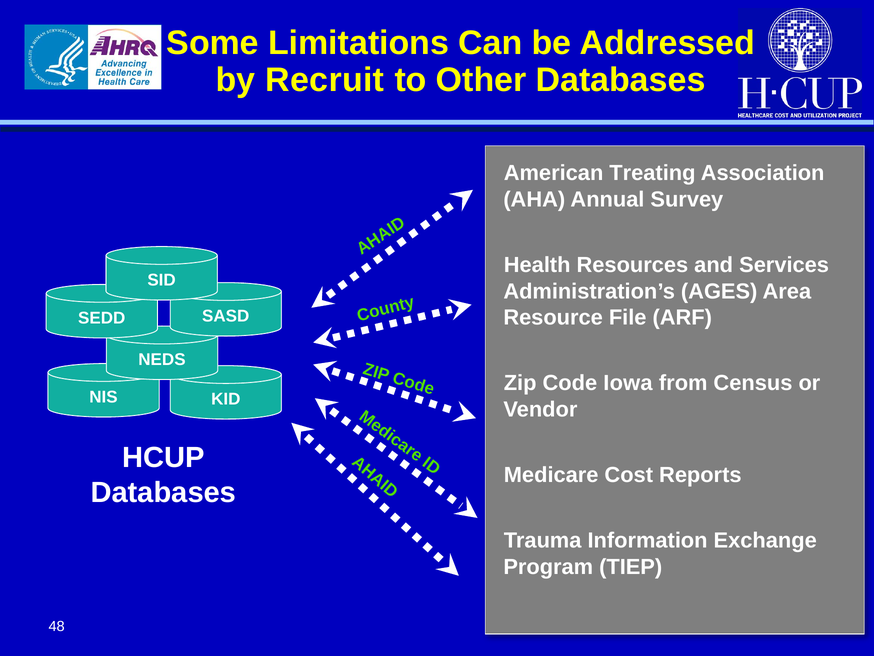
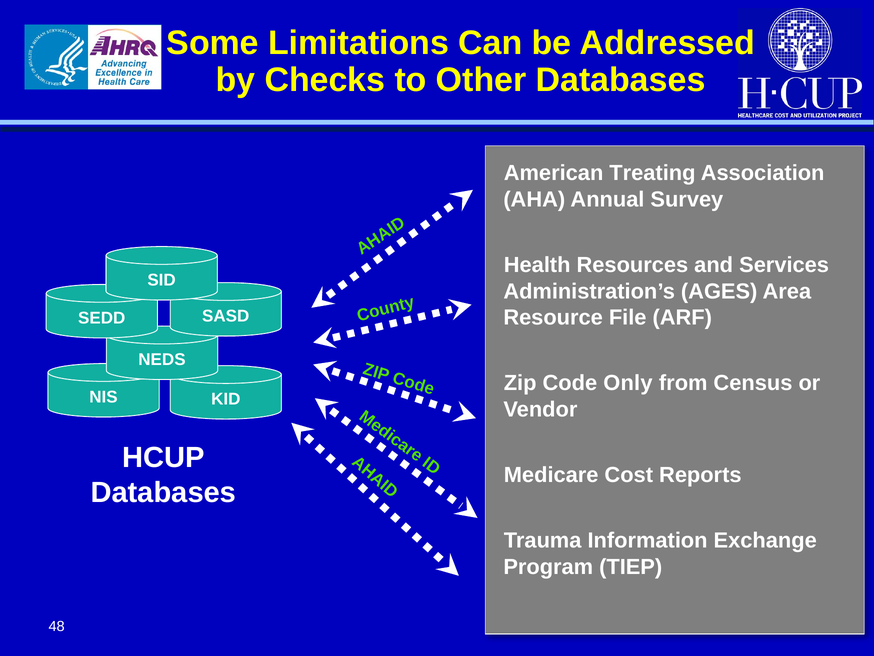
Recruit: Recruit -> Checks
Iowa: Iowa -> Only
